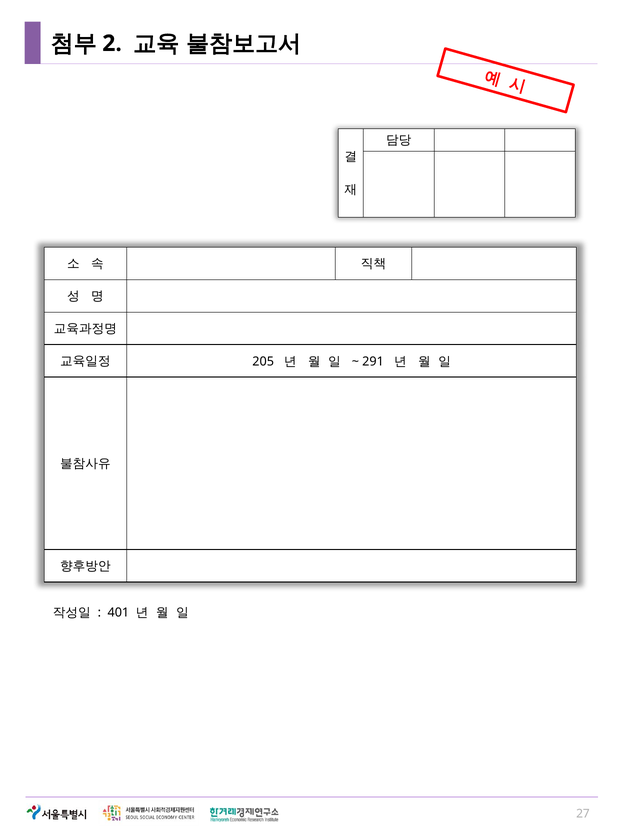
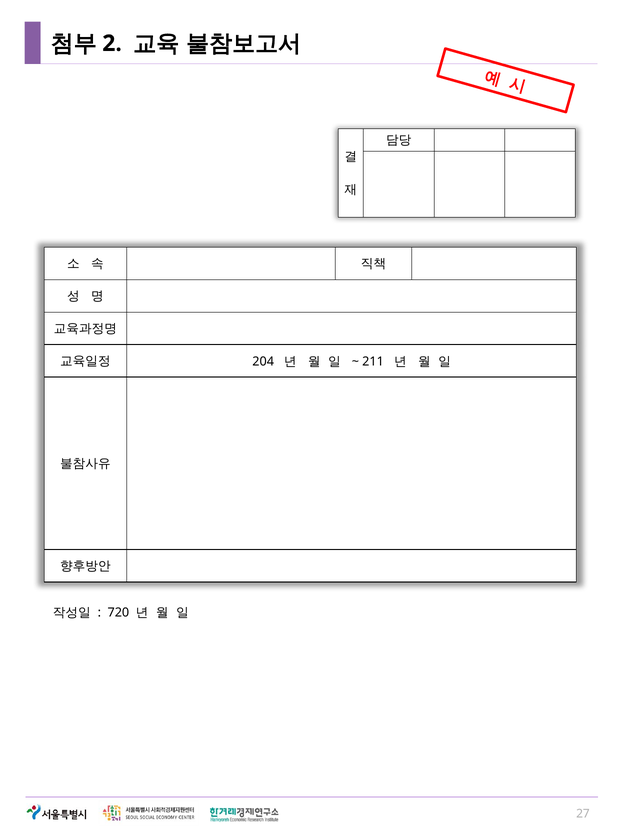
205: 205 -> 204
291: 291 -> 211
401: 401 -> 720
